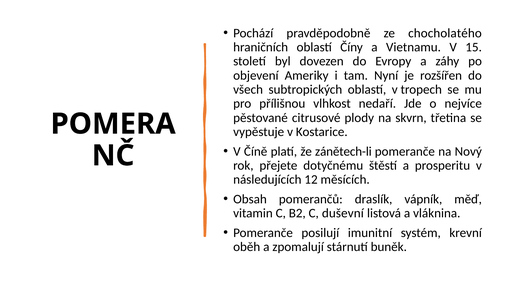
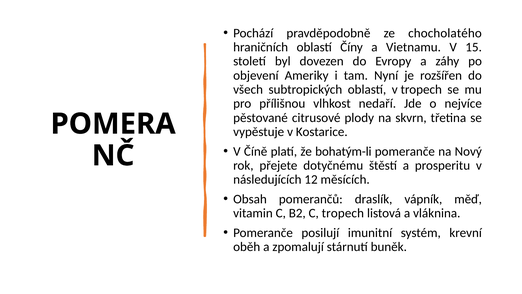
zánětech-li: zánětech-li -> bohatým-li
C duševní: duševní -> tropech
